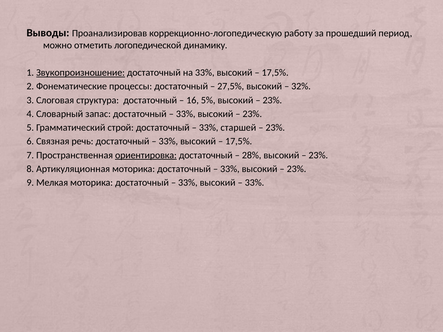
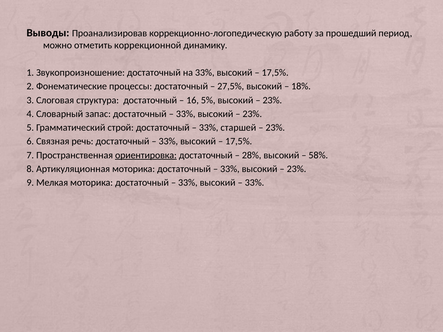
логопедической: логопедической -> коррекционной
Звукопроизношение underline: present -> none
32%: 32% -> 18%
23% at (318, 155): 23% -> 58%
